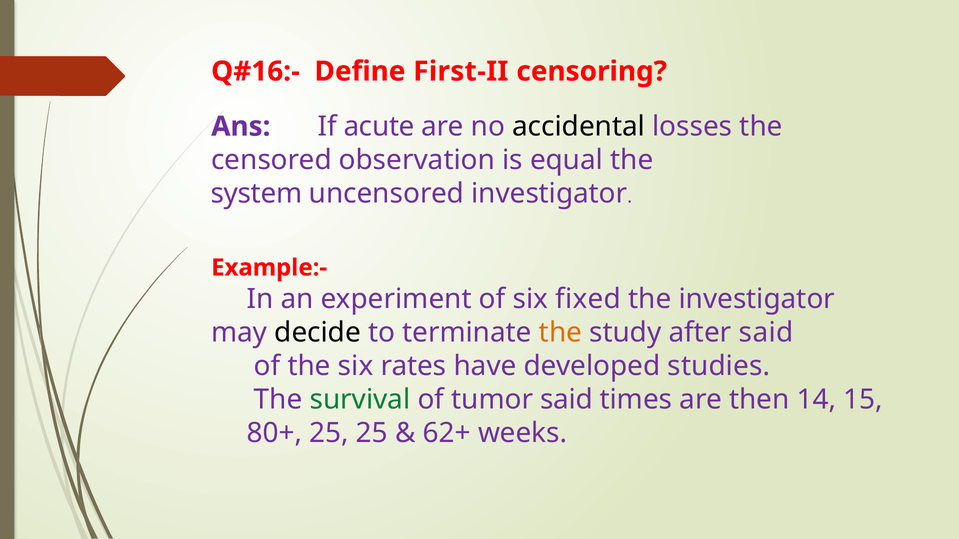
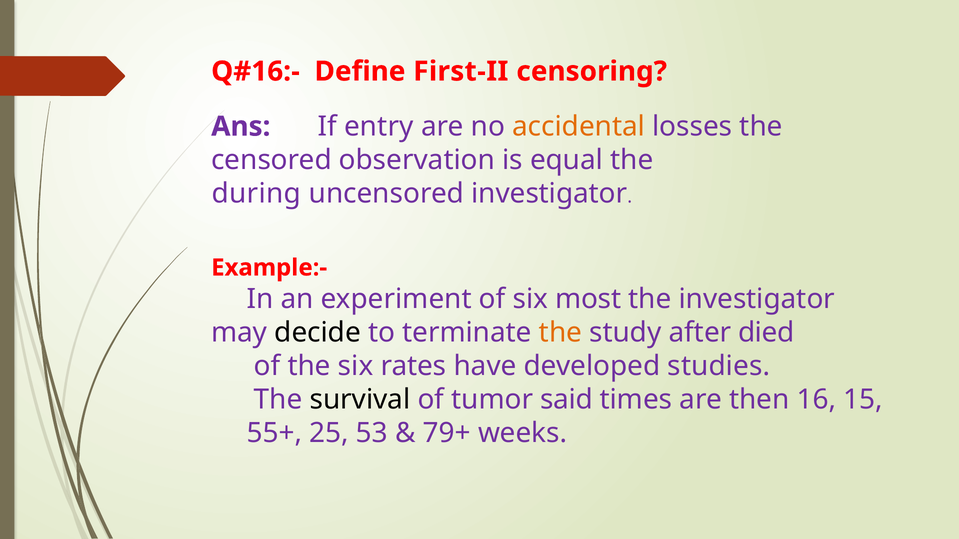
acute: acute -> entry
accidental colour: black -> orange
system: system -> during
fixed: fixed -> most
after said: said -> died
survival colour: green -> black
14: 14 -> 16
80+: 80+ -> 55+
25 25: 25 -> 53
62+: 62+ -> 79+
